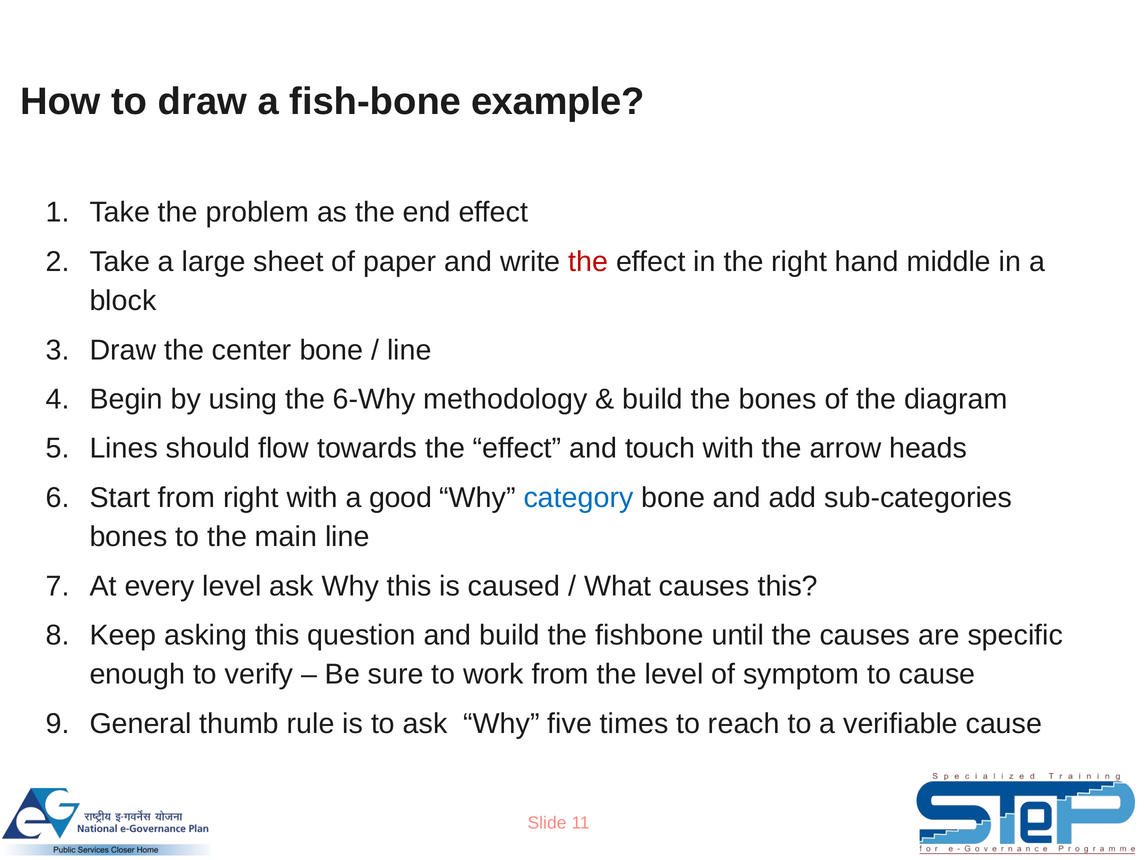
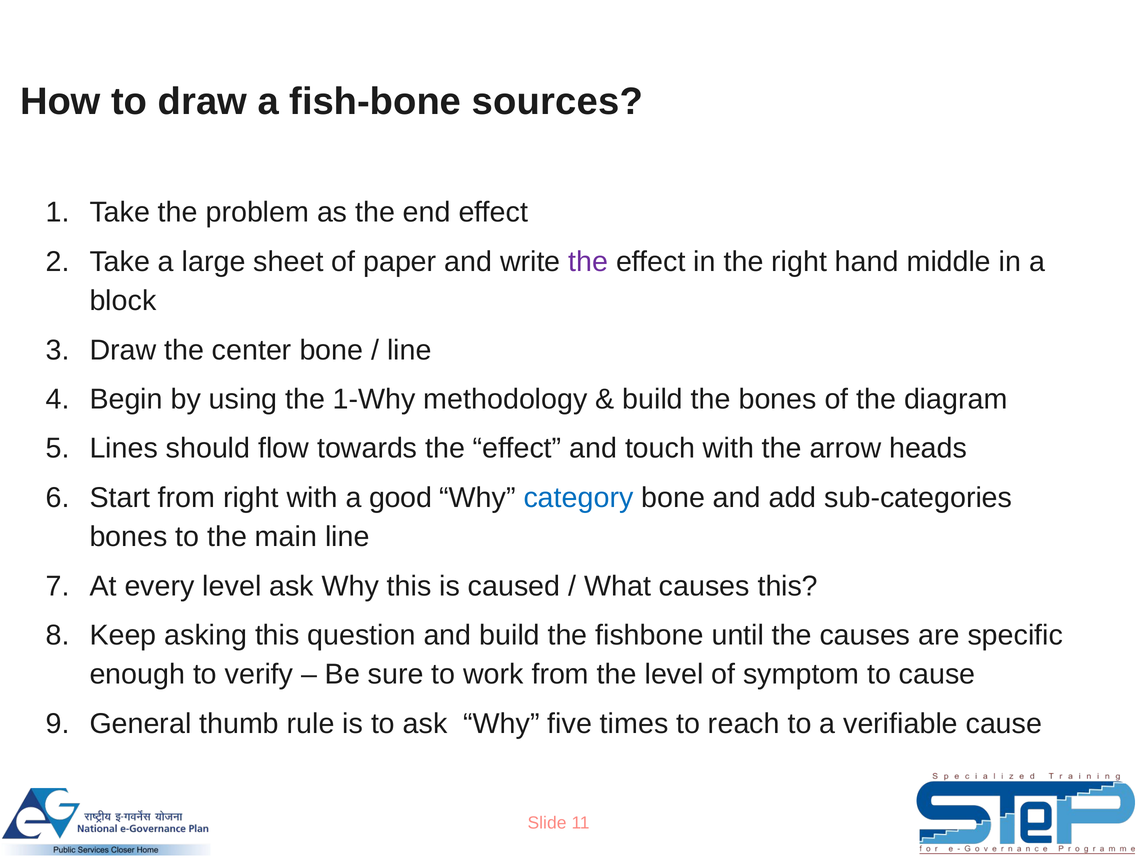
example: example -> sources
the at (588, 262) colour: red -> purple
6-Why: 6-Why -> 1-Why
